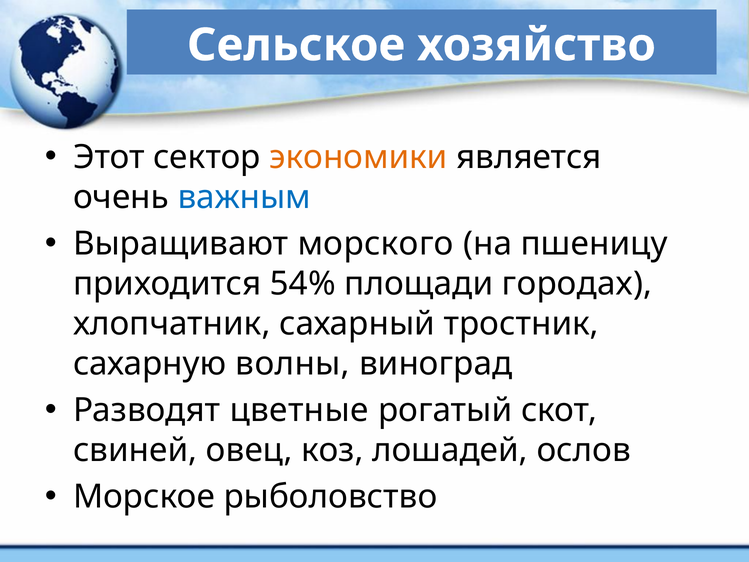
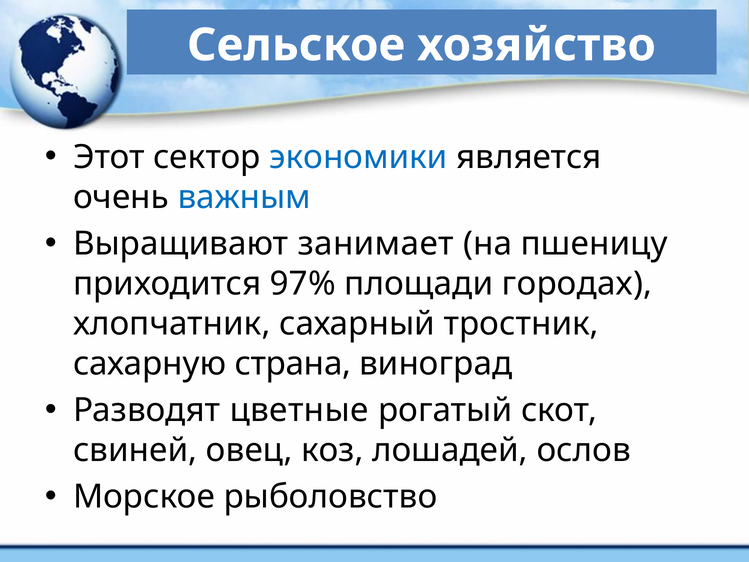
экономики colour: orange -> blue
морского: морского -> занимает
54%: 54% -> 97%
волны: волны -> страна
